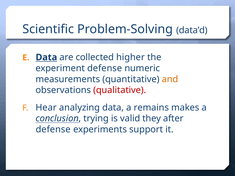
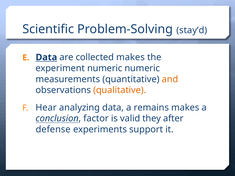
data’d: data’d -> stay’d
collected higher: higher -> makes
experiment defense: defense -> numeric
qualitative colour: red -> orange
trying: trying -> factor
